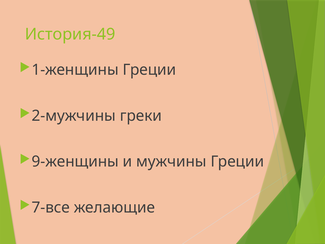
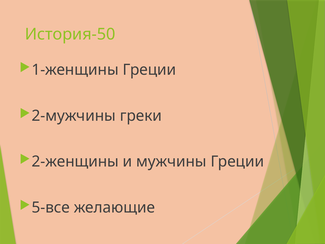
История-49: История-49 -> История-50
9-женщины: 9-женщины -> 2-женщины
7-все: 7-все -> 5-все
